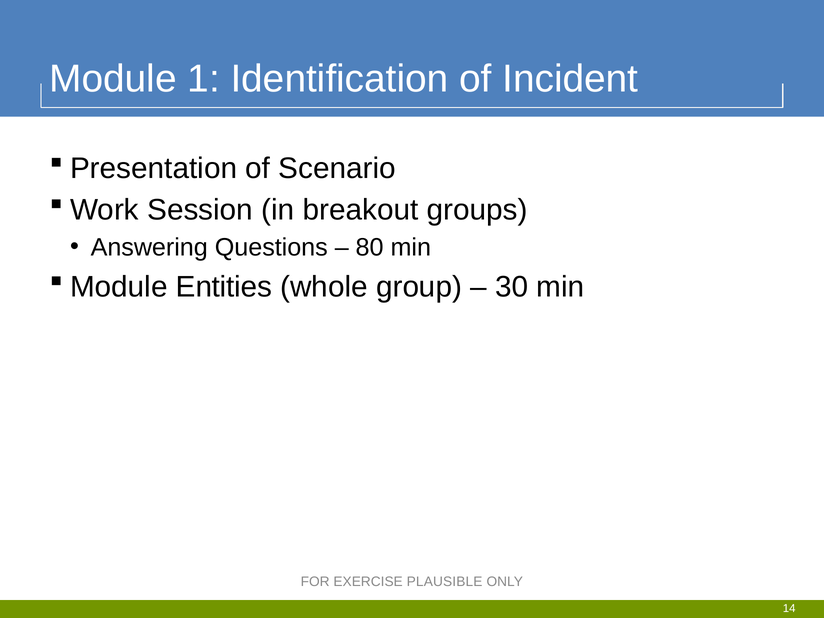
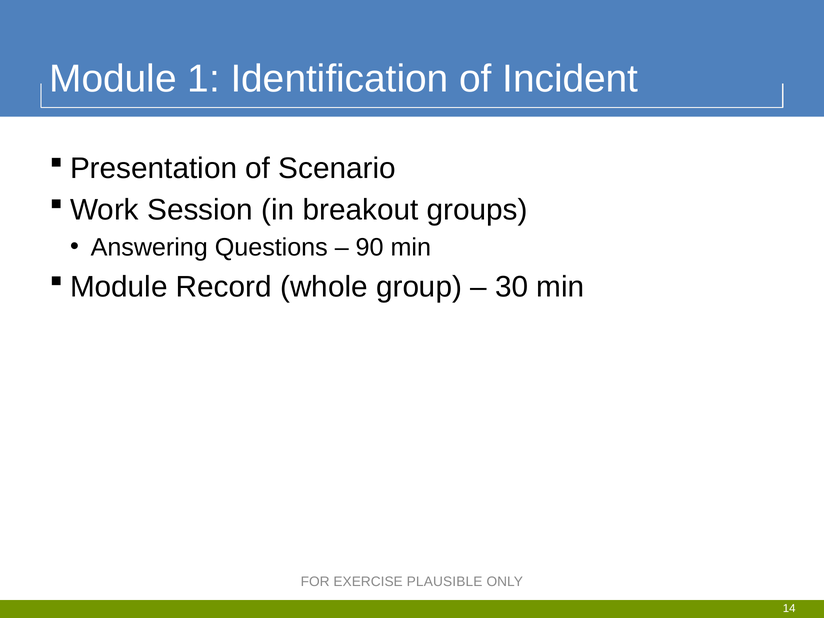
80: 80 -> 90
Entities: Entities -> Record
